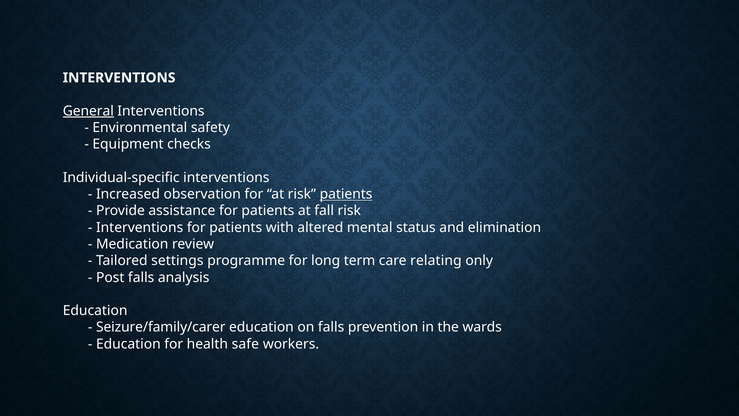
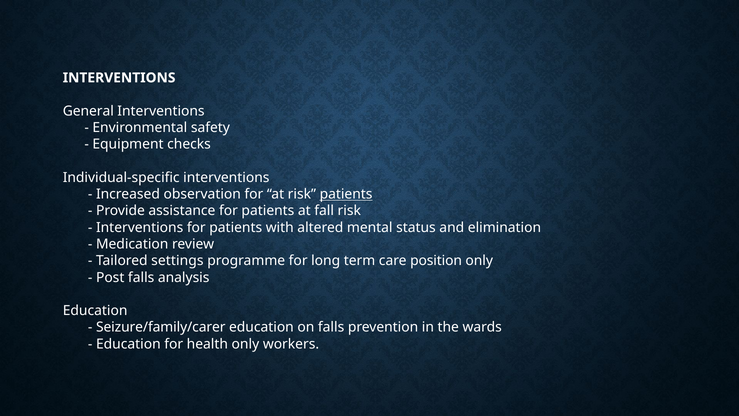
General underline: present -> none
relating: relating -> position
health safe: safe -> only
